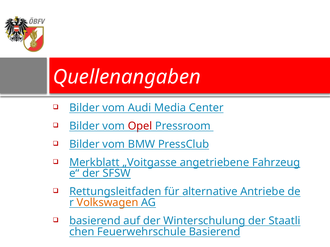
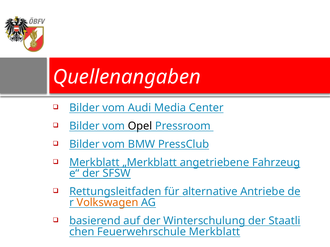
Opel colour: red -> black
„Voitgasse: „Voitgasse -> „Merkblatt
Feuerwehrschule Basierend: Basierend -> Merkblatt
